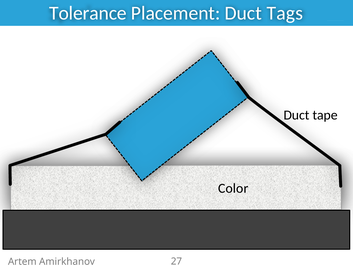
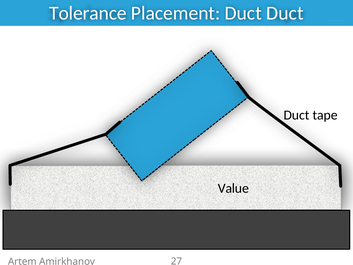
Duct Tags: Tags -> Duct
Color: Color -> Value
